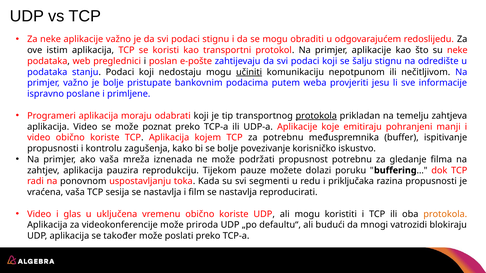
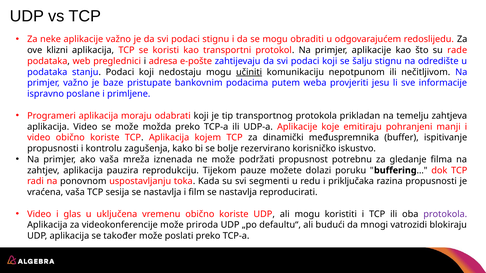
istim: istim -> klizni
su neke: neke -> rade
poslan: poslan -> adresa
je bolje: bolje -> baze
protokola at (316, 116) underline: present -> none
poznat: poznat -> možda
za potrebnu: potrebnu -> dinamički
povezivanje: povezivanje -> rezervirano
protokola at (445, 214) colour: orange -> purple
